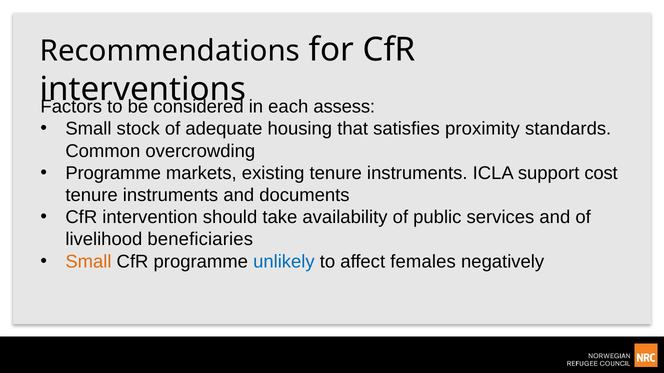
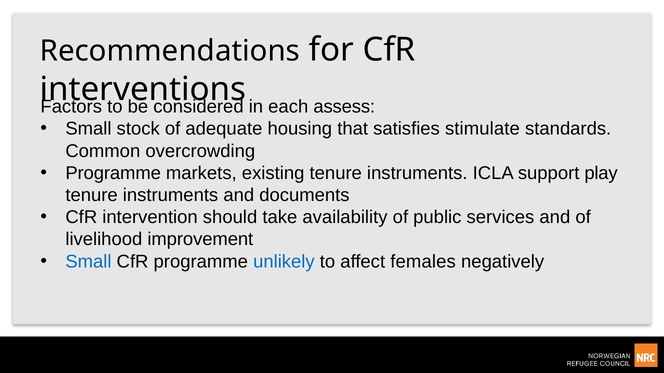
proximity: proximity -> stimulate
cost: cost -> play
beneficiaries: beneficiaries -> improvement
Small at (88, 262) colour: orange -> blue
